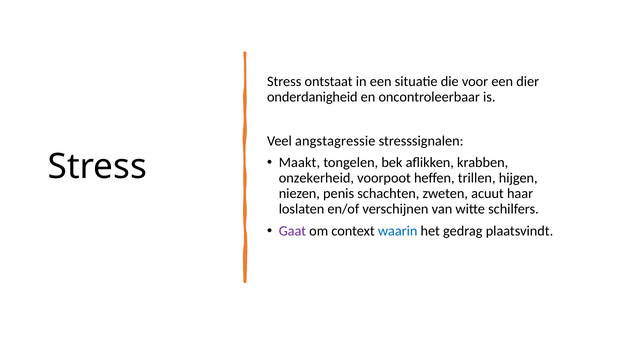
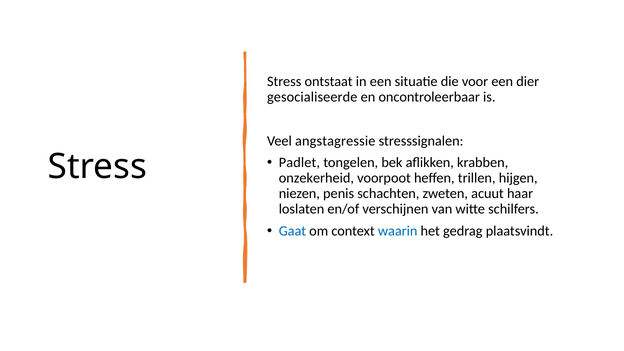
onderdanigheid: onderdanigheid -> gesocialiseerde
Maakt: Maakt -> Padlet
Gaat colour: purple -> blue
